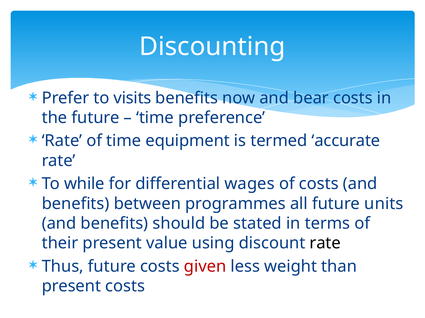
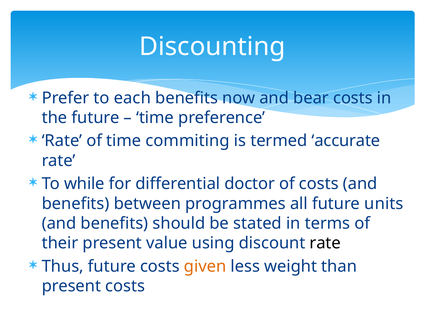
visits: visits -> each
equipment: equipment -> commiting
wages: wages -> doctor
given colour: red -> orange
